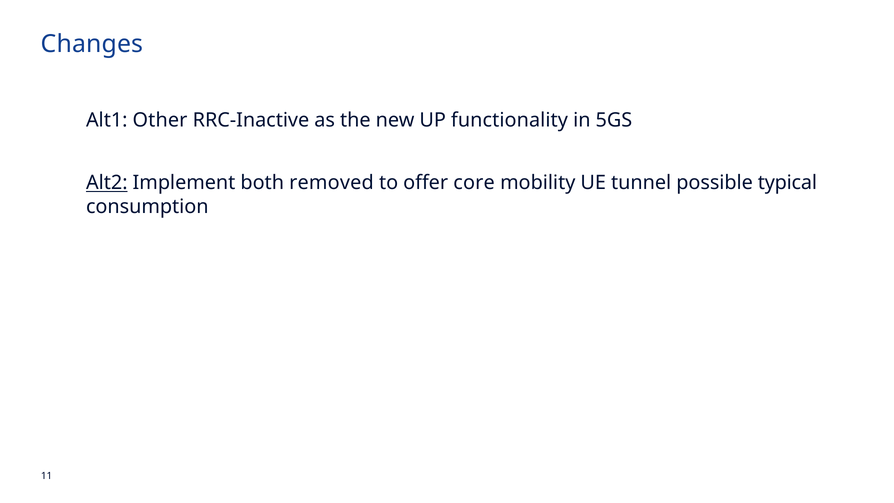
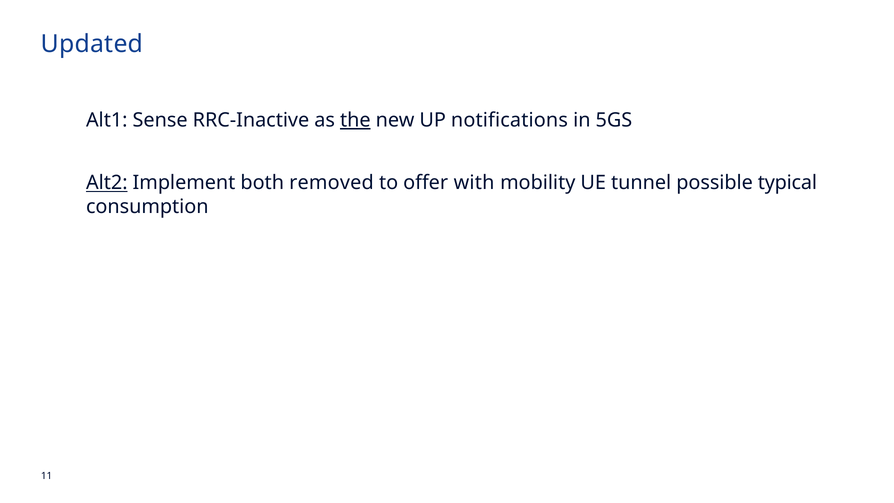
Changes: Changes -> Updated
Other: Other -> Sense
the underline: none -> present
functionality: functionality -> notifications
core: core -> with
